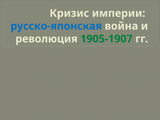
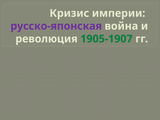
русско-японская colour: blue -> purple
